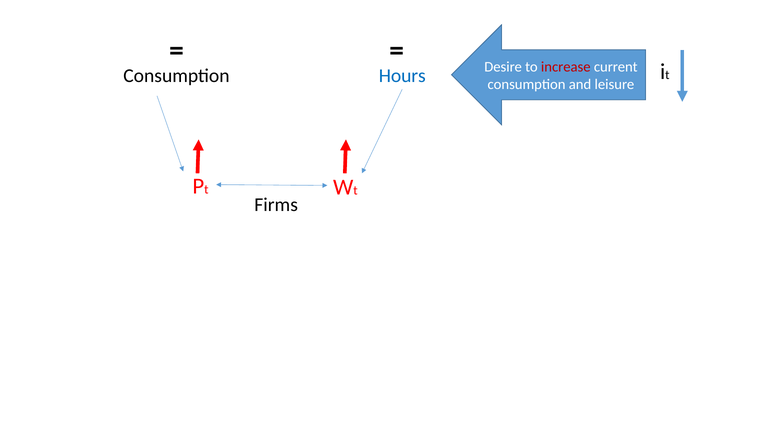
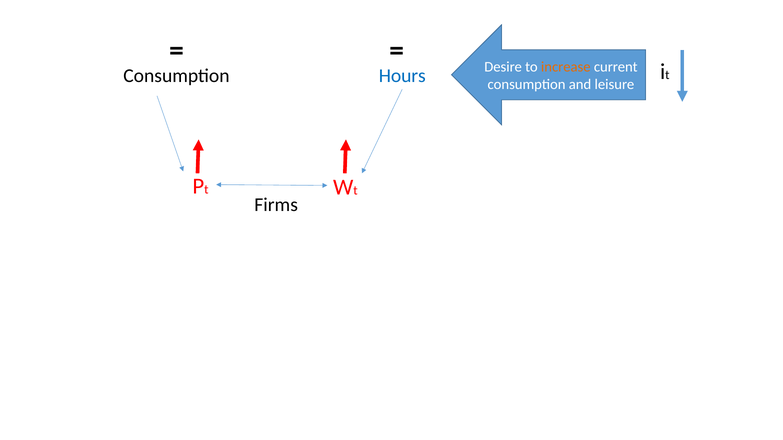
increase colour: red -> orange
